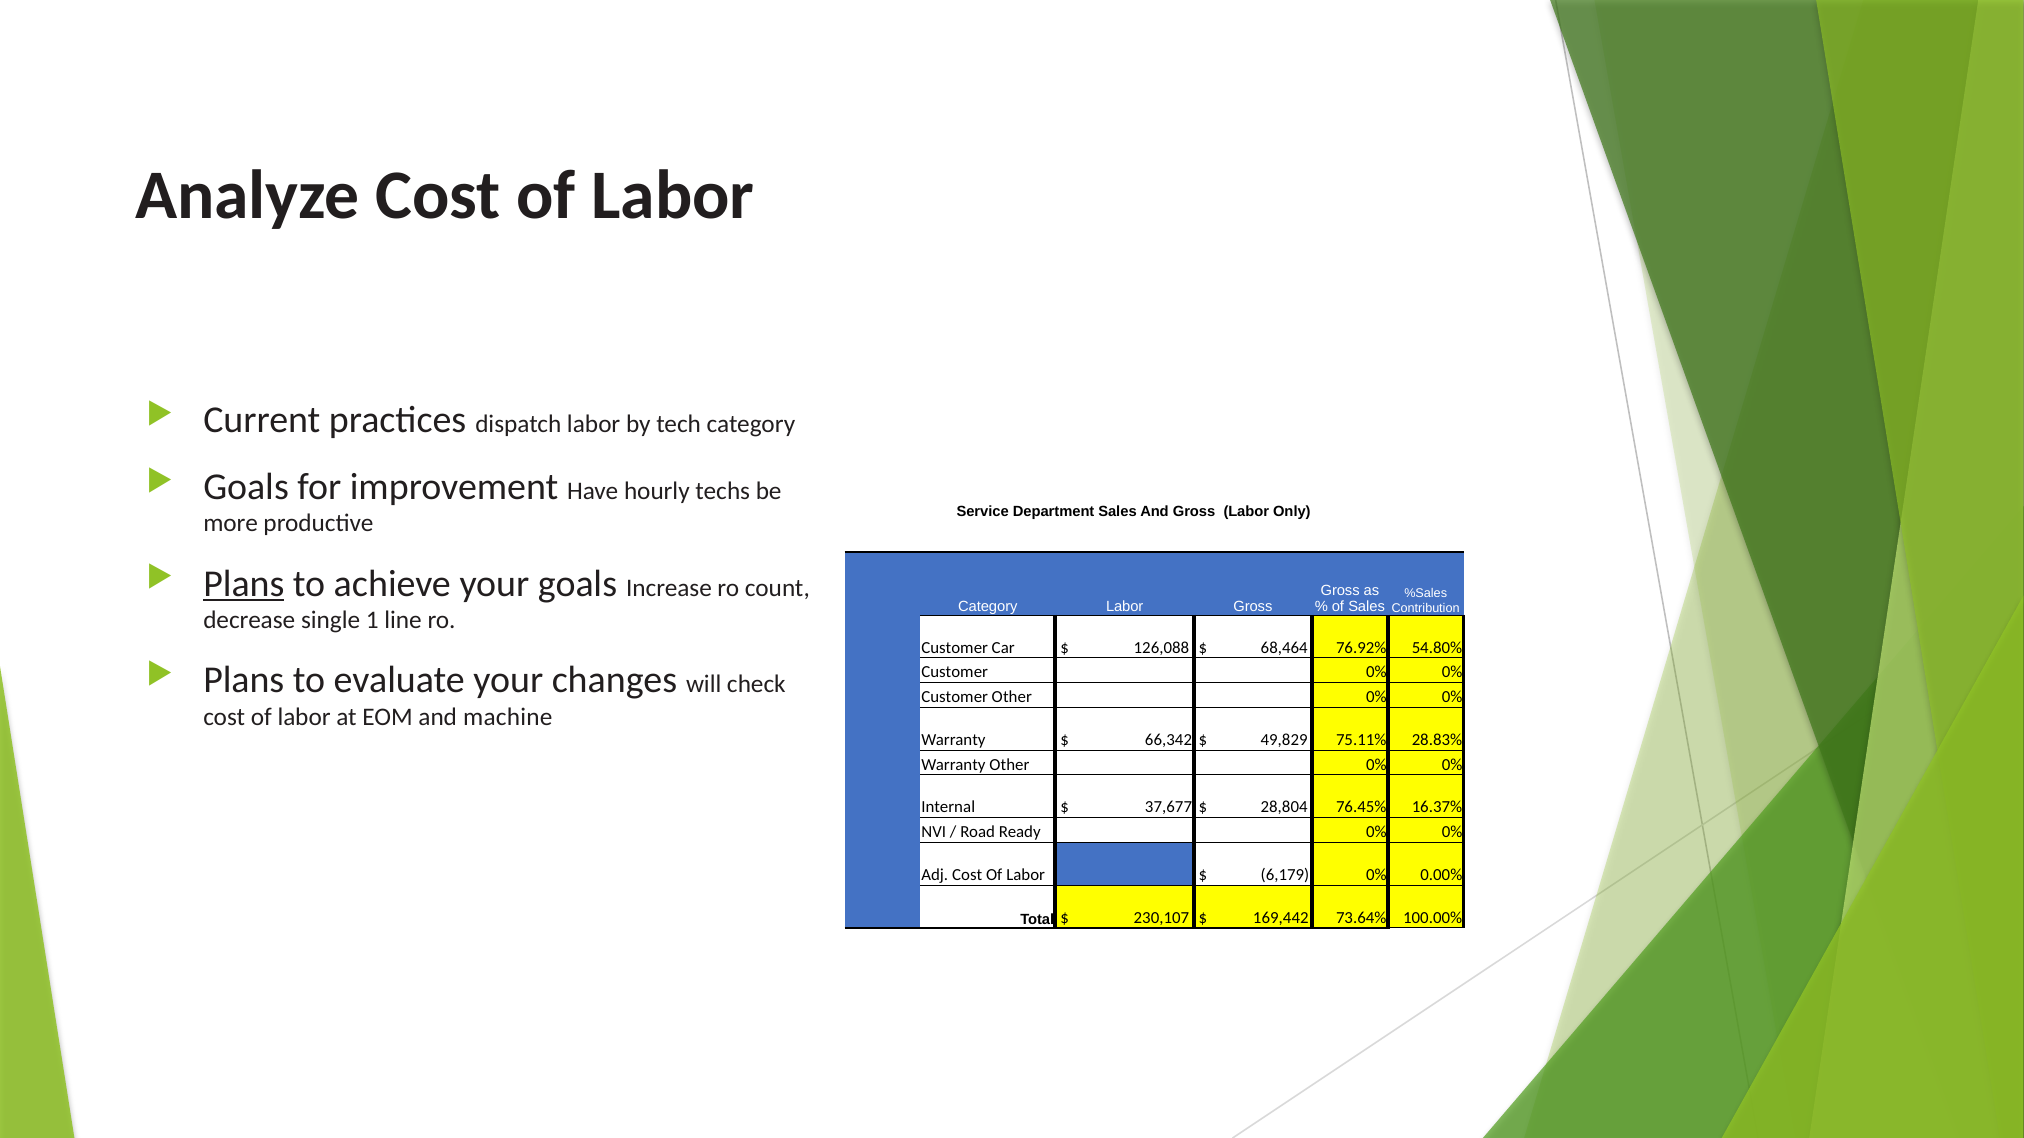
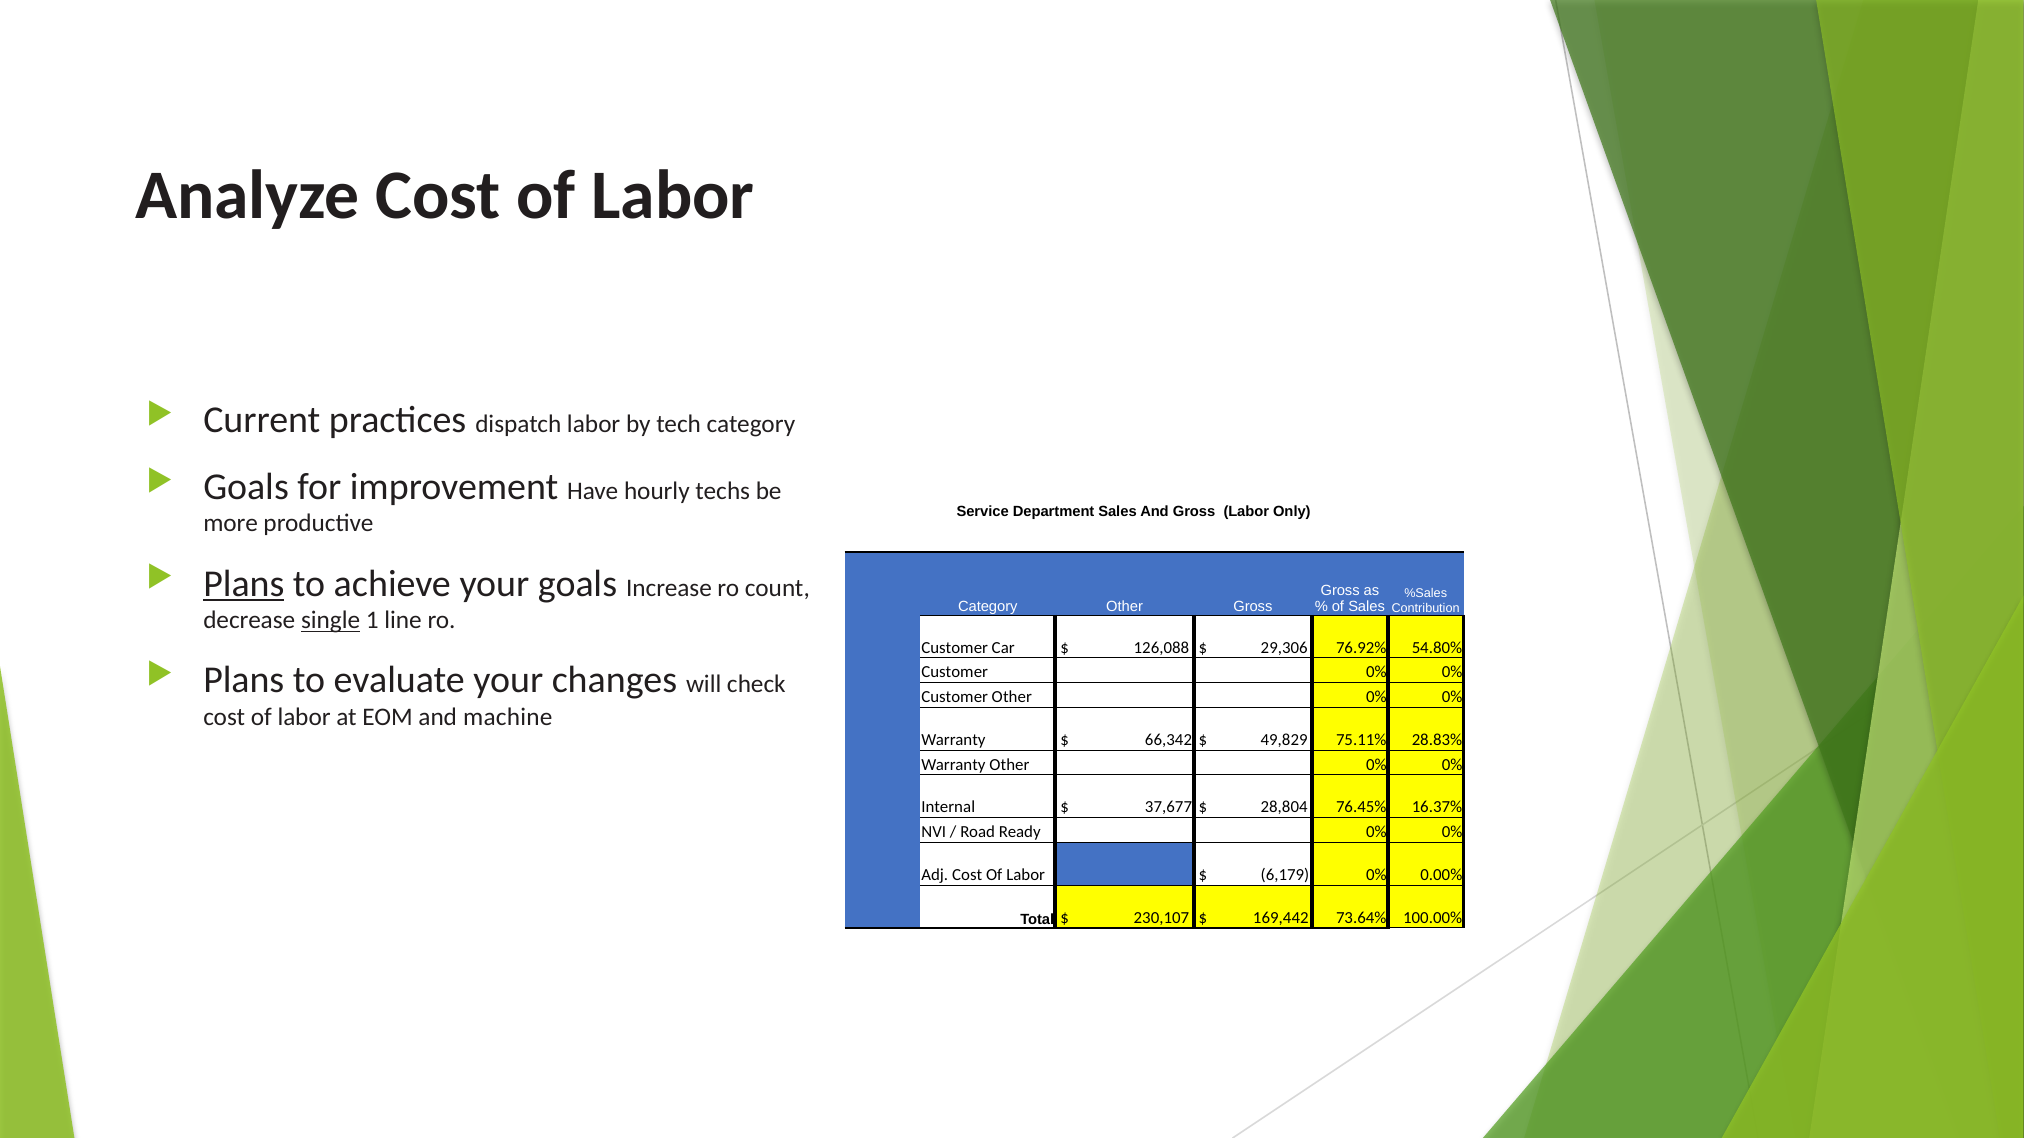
Category Labor: Labor -> Other
single underline: none -> present
68,464: 68,464 -> 29,306
